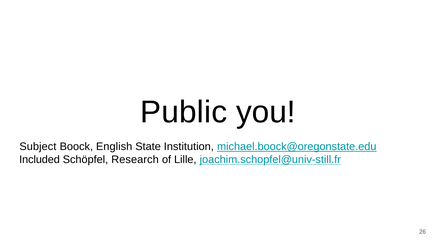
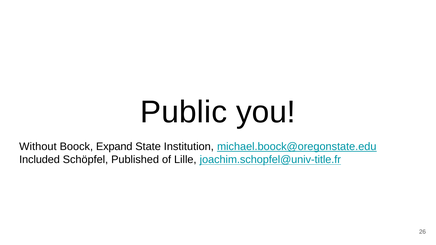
Subject: Subject -> Without
English: English -> Expand
Research: Research -> Published
joachim.schopfel@univ-still.fr: joachim.schopfel@univ-still.fr -> joachim.schopfel@univ-title.fr
